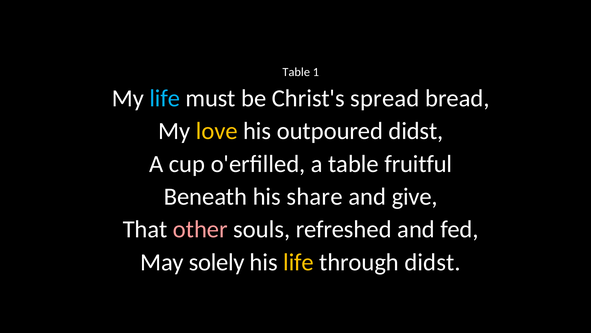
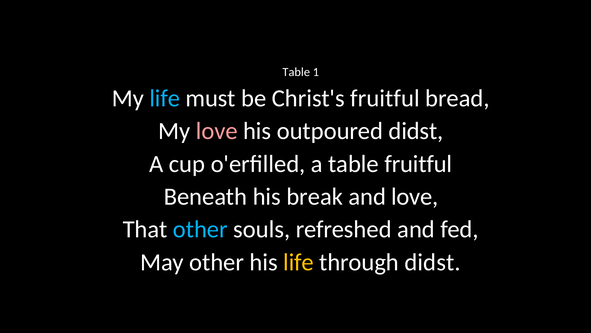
Christ's spread: spread -> fruitful
love at (217, 131) colour: yellow -> pink
share: share -> break
and give: give -> love
other at (200, 229) colour: pink -> light blue
May solely: solely -> other
